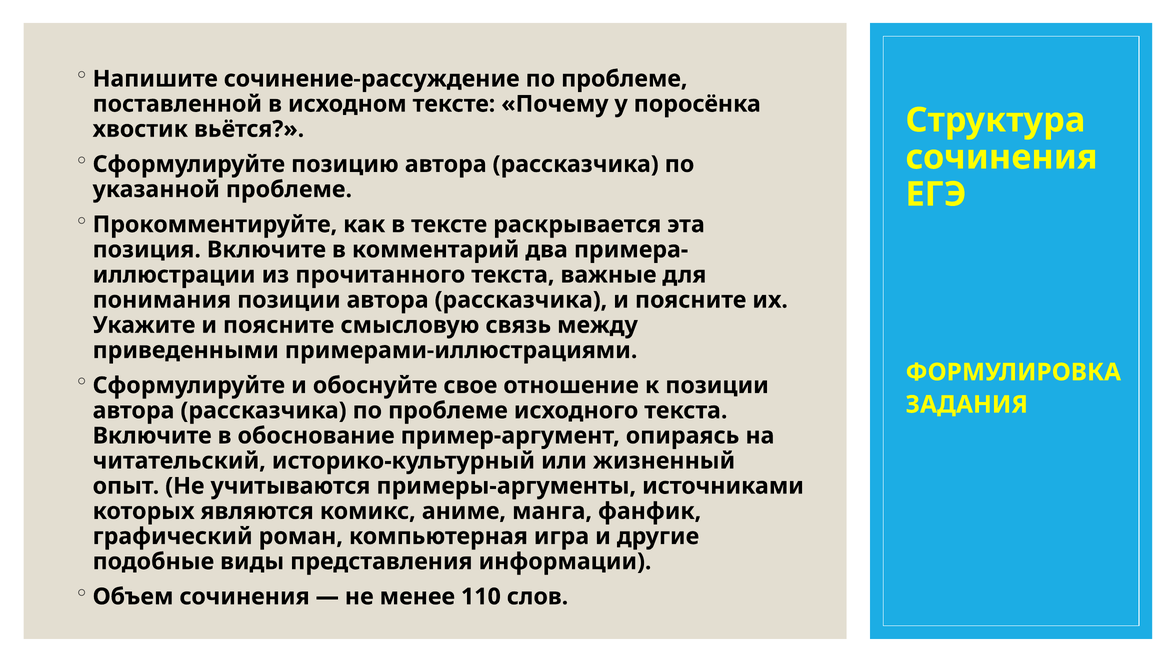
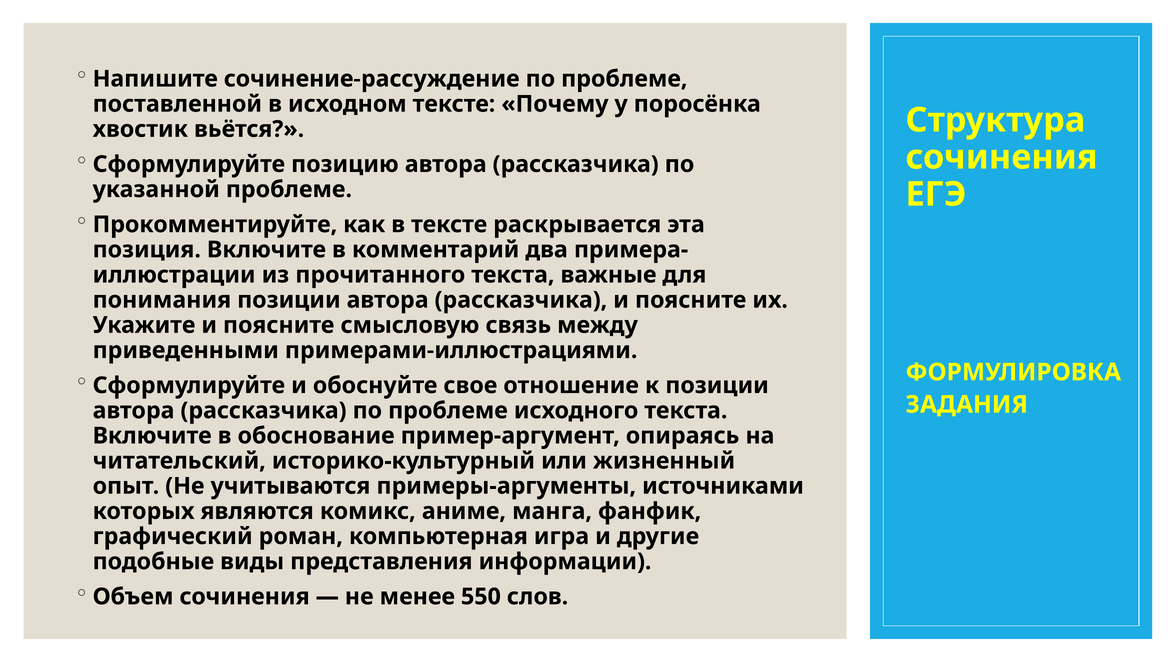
110: 110 -> 550
